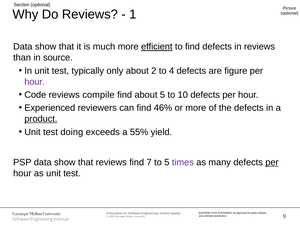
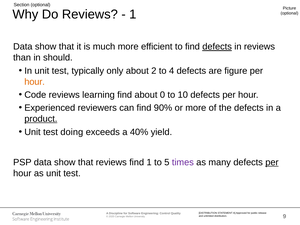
efficient underline: present -> none
defects at (217, 47) underline: none -> present
source: source -> should
hour at (35, 82) colour: purple -> orange
compile: compile -> learning
about 5: 5 -> 0
46%: 46% -> 90%
55%: 55% -> 40%
find 7: 7 -> 1
